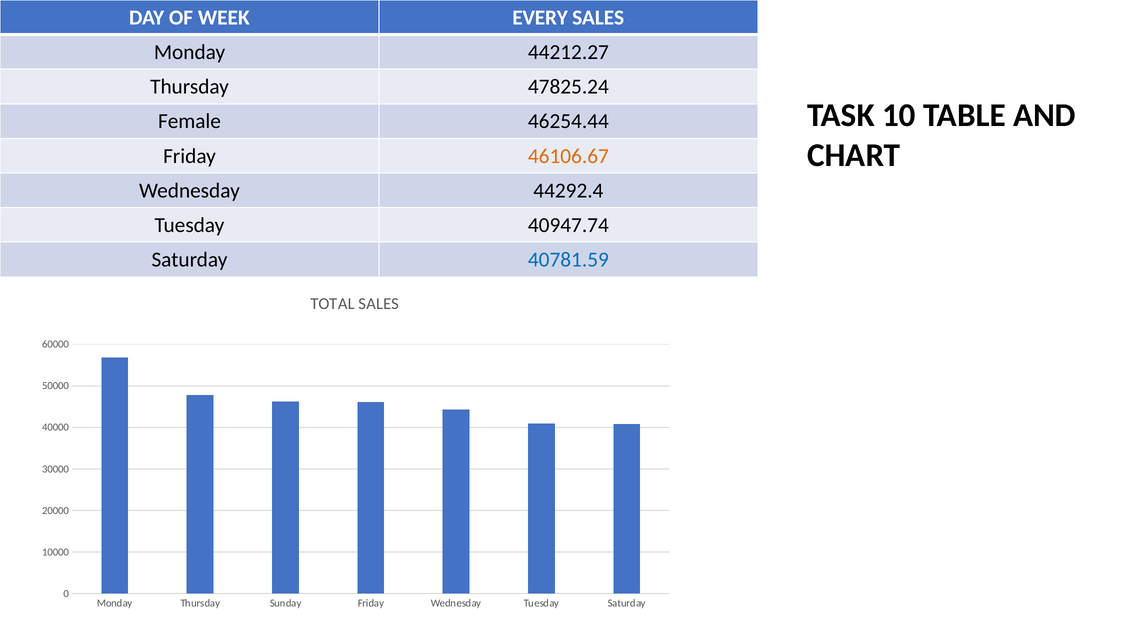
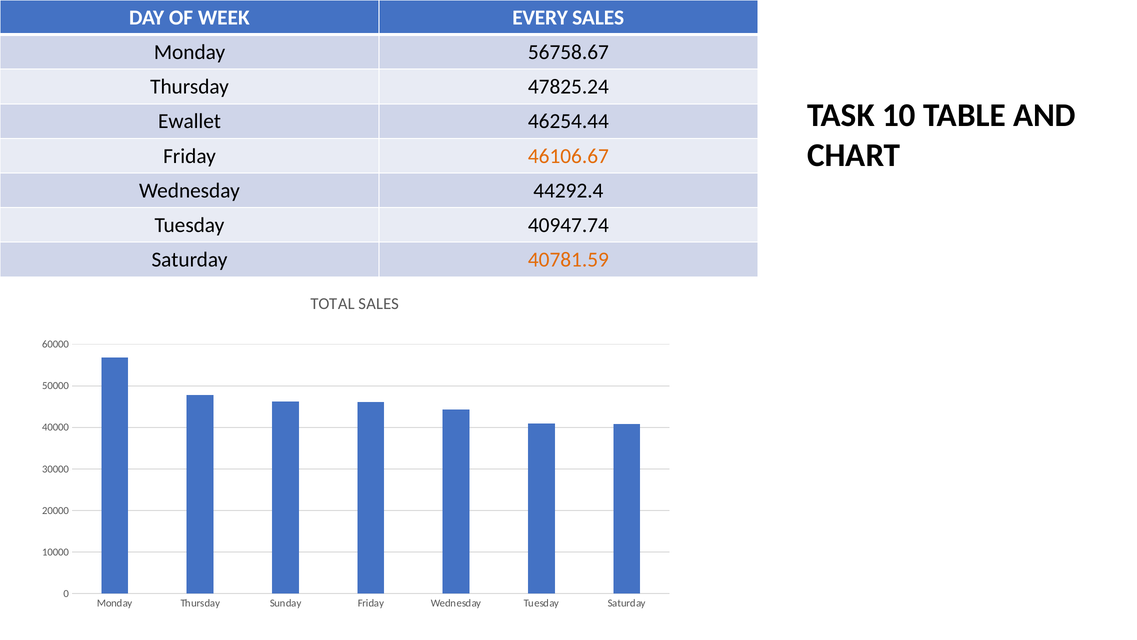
44212.27: 44212.27 -> 56758.67
Female: Female -> Ewallet
40781.59 colour: blue -> orange
